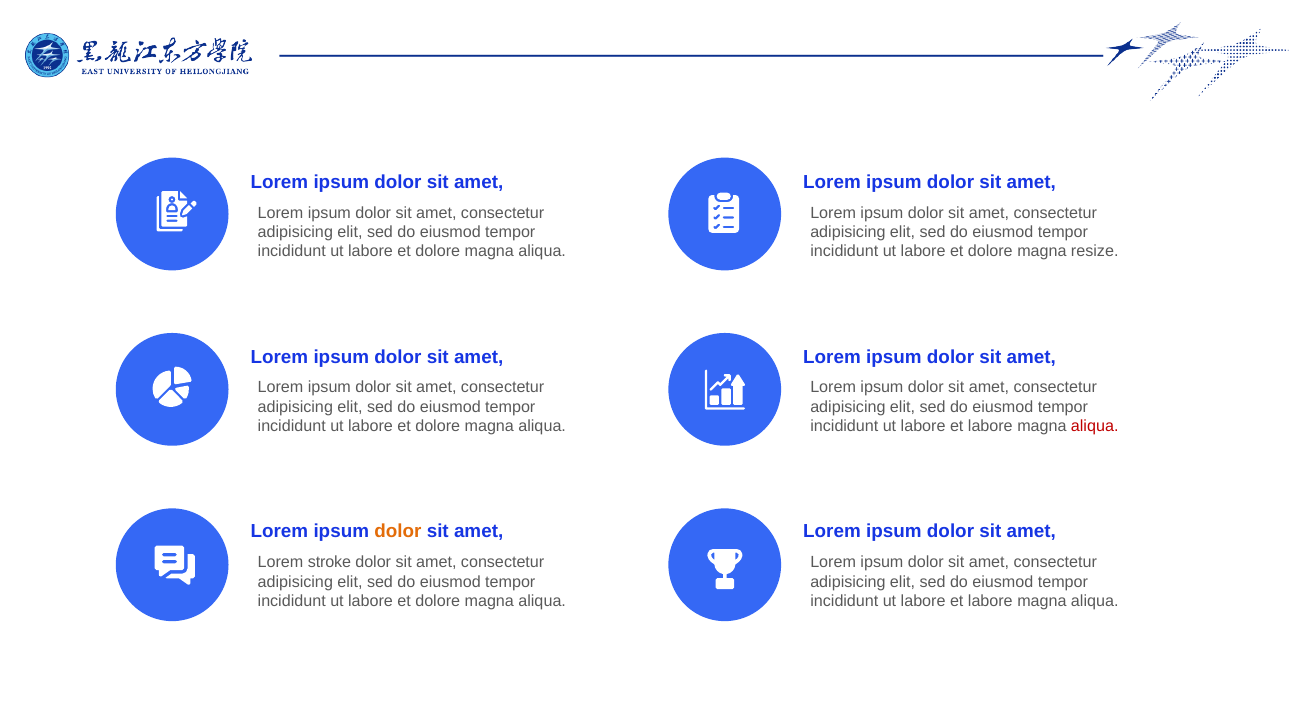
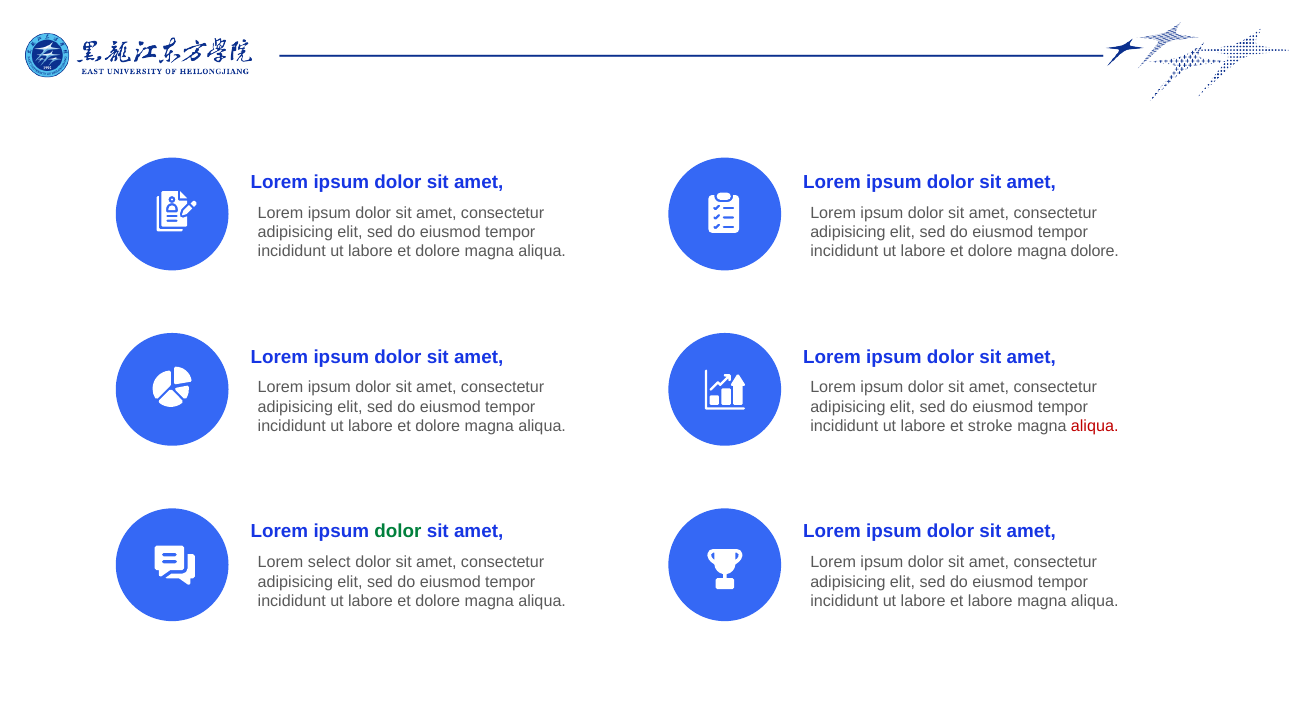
magna resize: resize -> dolore
labore at (990, 426): labore -> stroke
dolor at (398, 531) colour: orange -> green
stroke: stroke -> select
